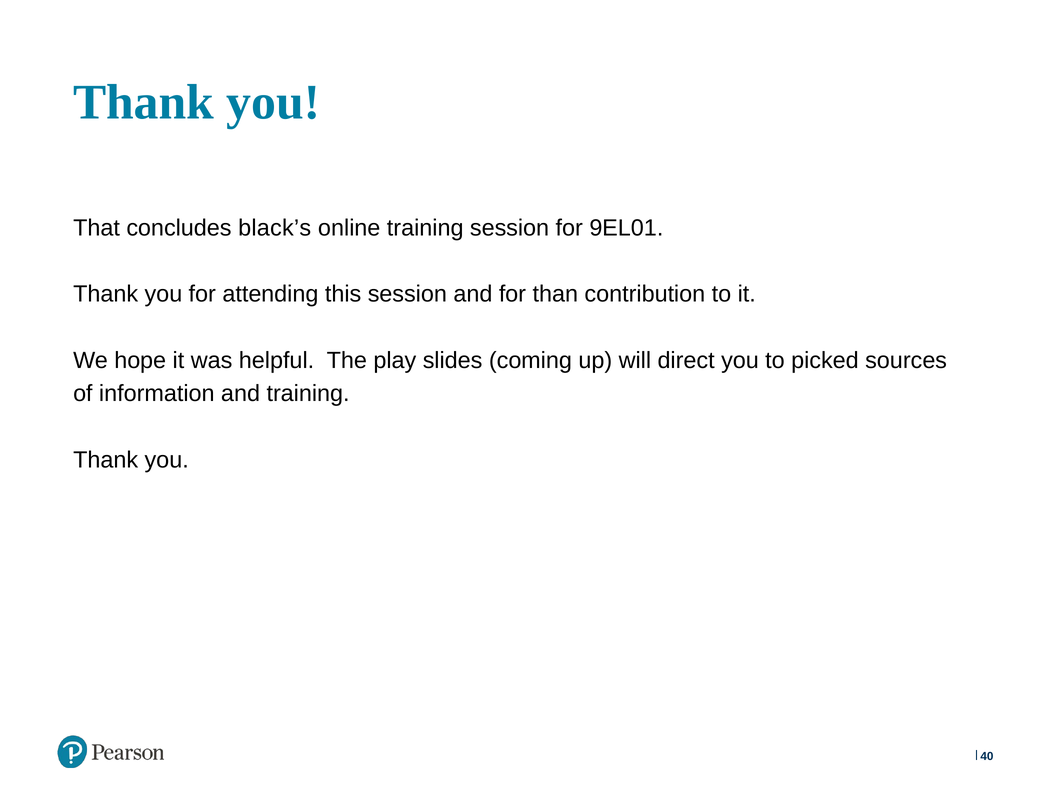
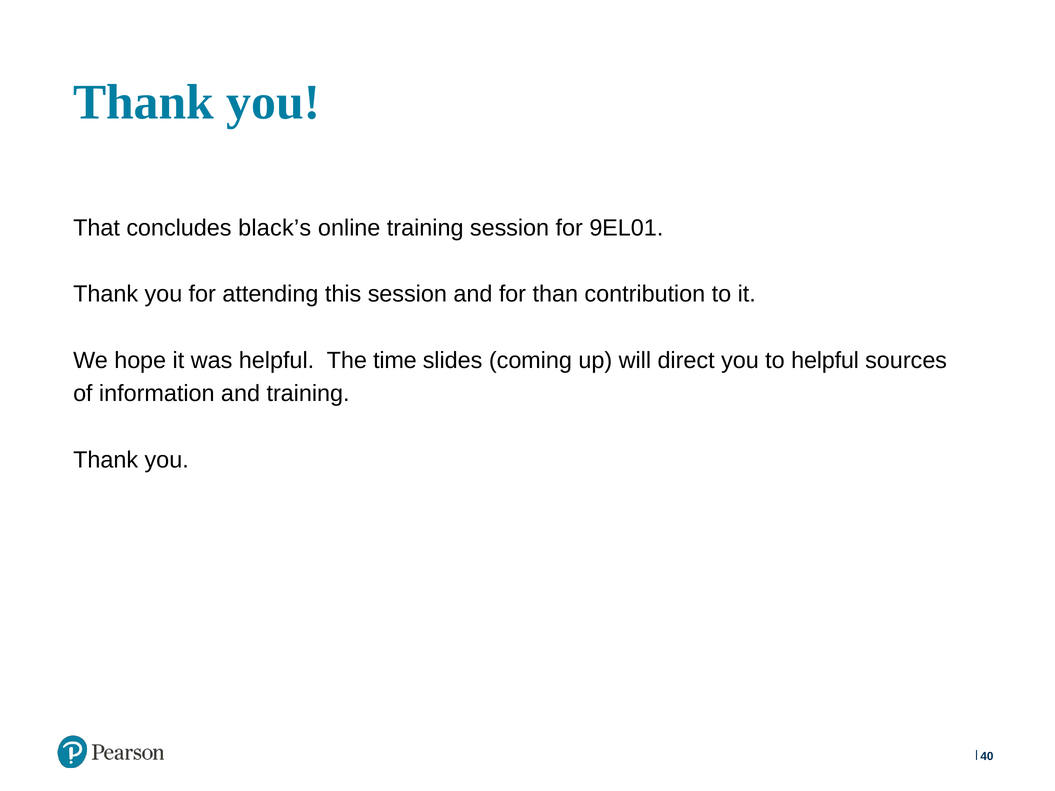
play: play -> time
to picked: picked -> helpful
